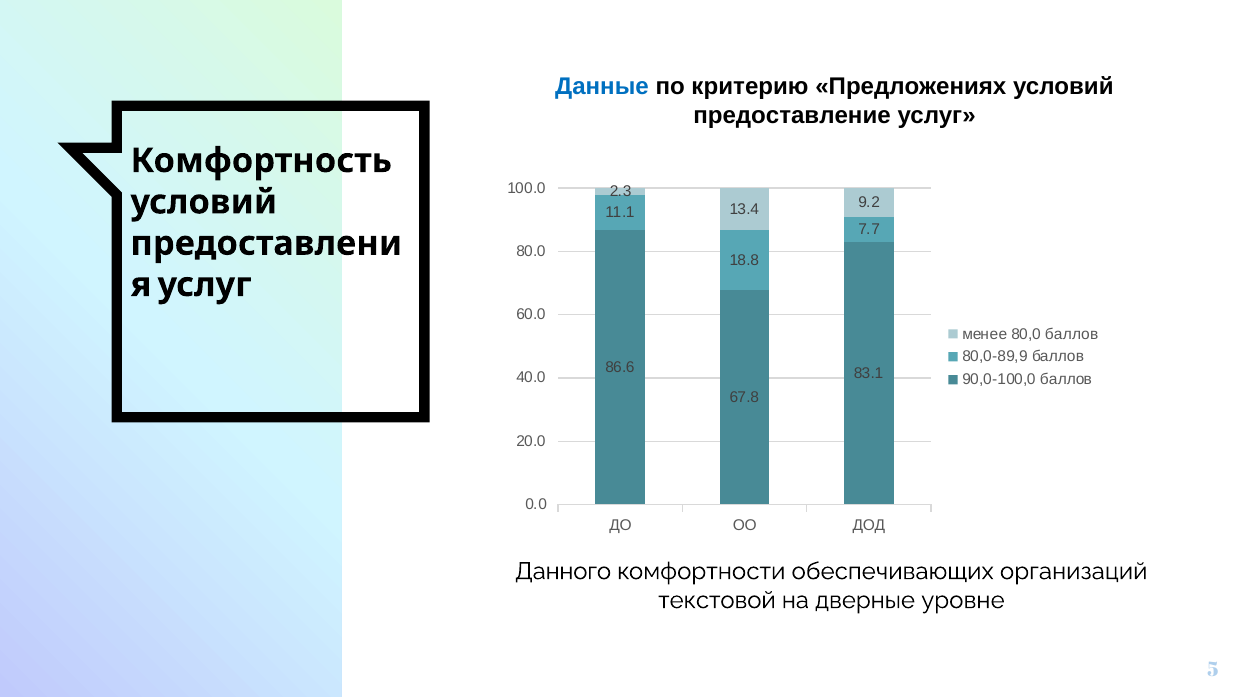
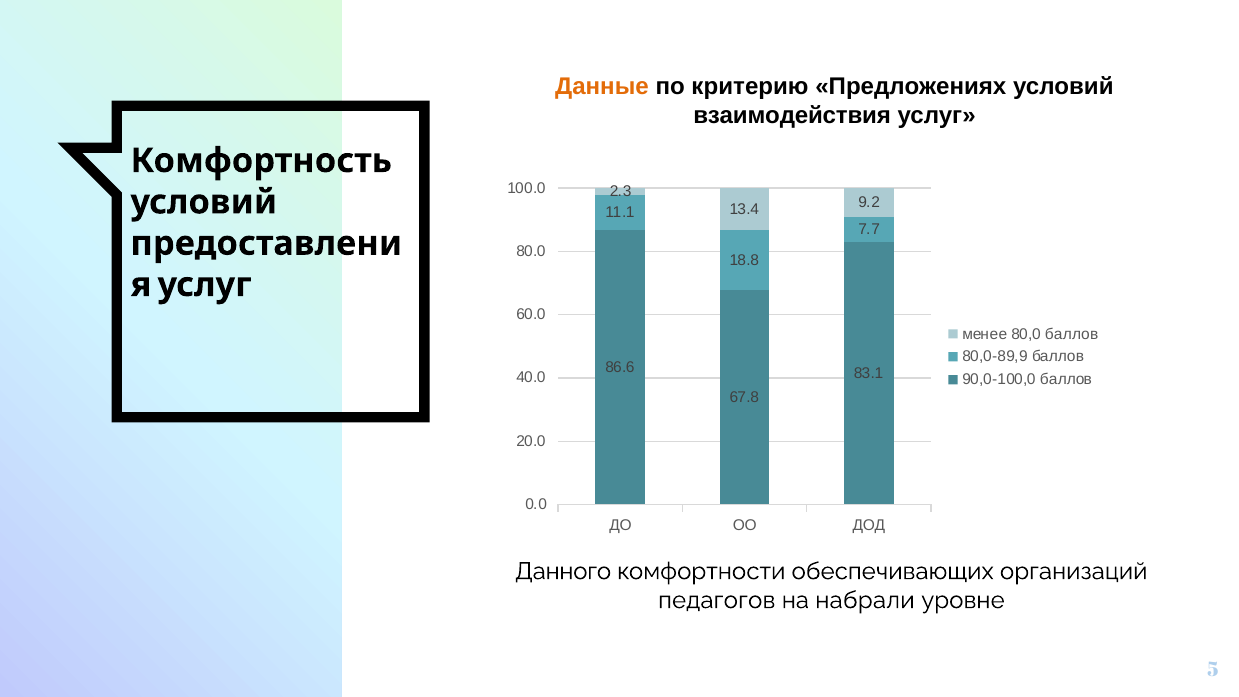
Данные colour: blue -> orange
предоставление: предоставление -> взаимодействия
текстовой: текстовой -> педагогов
дверные: дверные -> набрали
